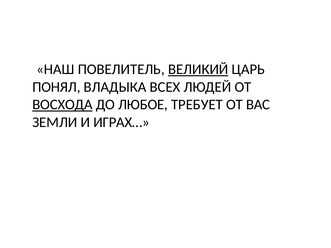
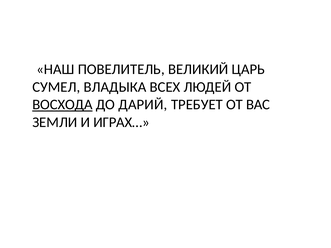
ВЕЛИКИЙ underline: present -> none
ПОНЯЛ: ПОНЯЛ -> СУМЕЛ
ЛЮБОЕ: ЛЮБОЕ -> ДАРИЙ
